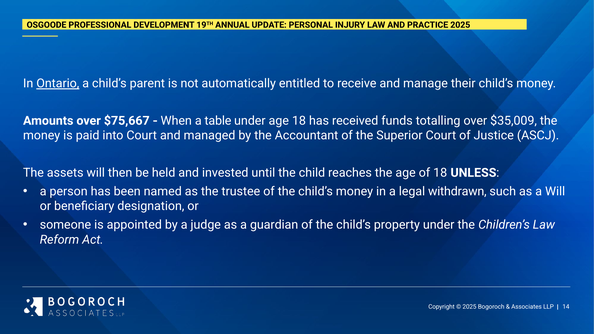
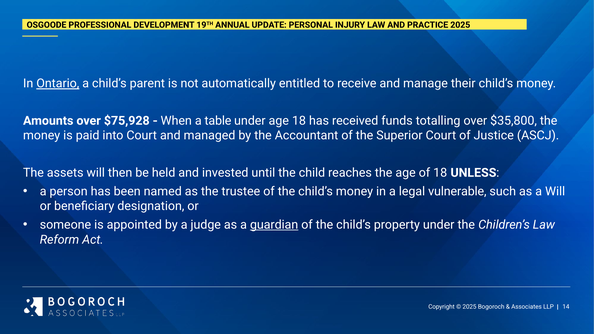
$75,667: $75,667 -> $75,928
$35,009: $35,009 -> $35,800
withdrawn: withdrawn -> vulnerable
guardian underline: none -> present
